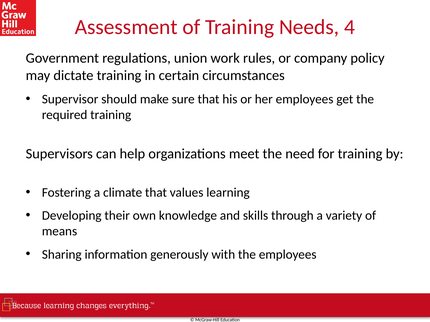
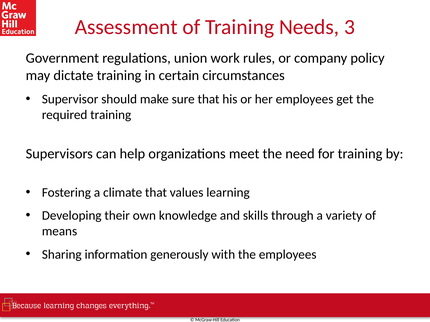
4: 4 -> 3
